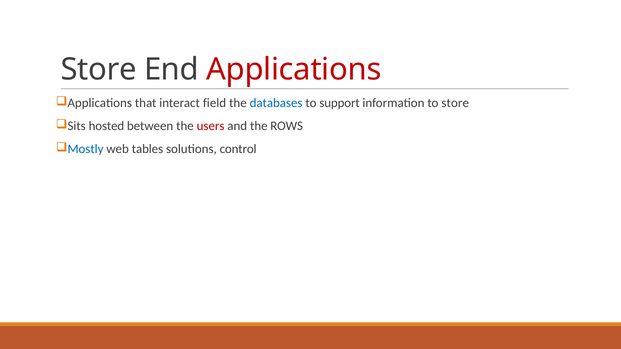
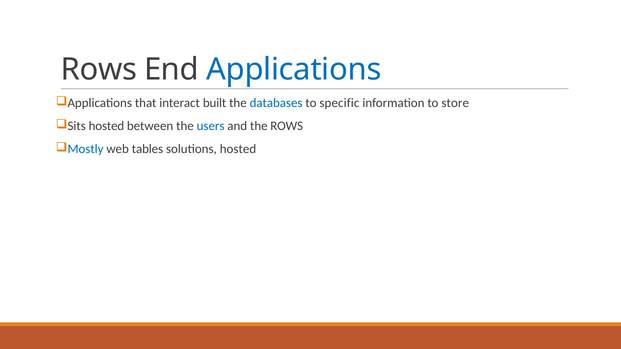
Store at (99, 70): Store -> Rows
Applications at (294, 70) colour: red -> blue
field: field -> built
support: support -> specific
users colour: red -> blue
solutions control: control -> hosted
